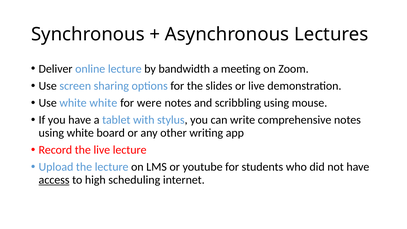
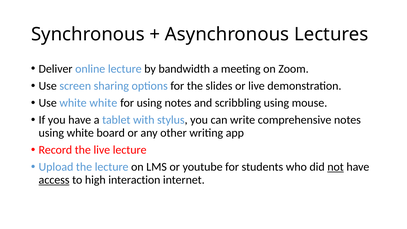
for were: were -> using
not underline: none -> present
scheduling: scheduling -> interaction
